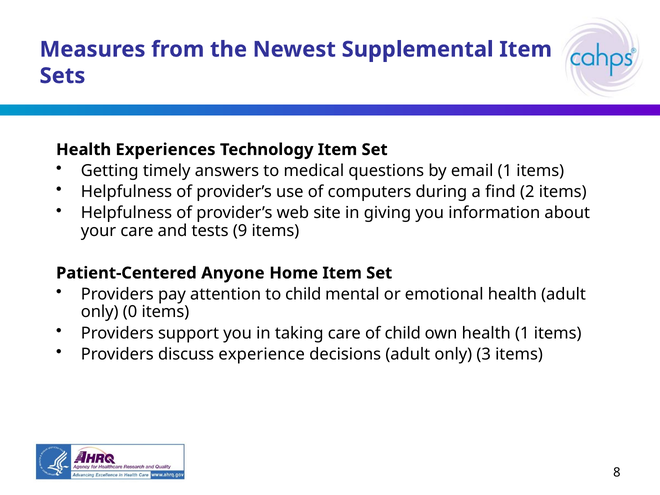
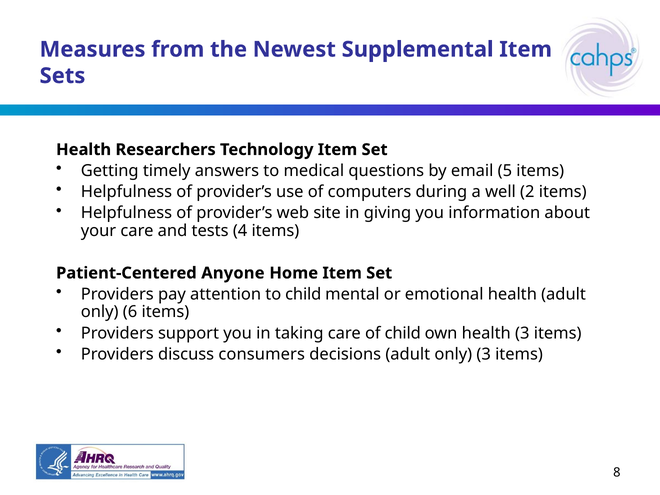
Experiences: Experiences -> Researchers
email 1: 1 -> 5
find: find -> well
9: 9 -> 4
0: 0 -> 6
health 1: 1 -> 3
experience: experience -> consumers
